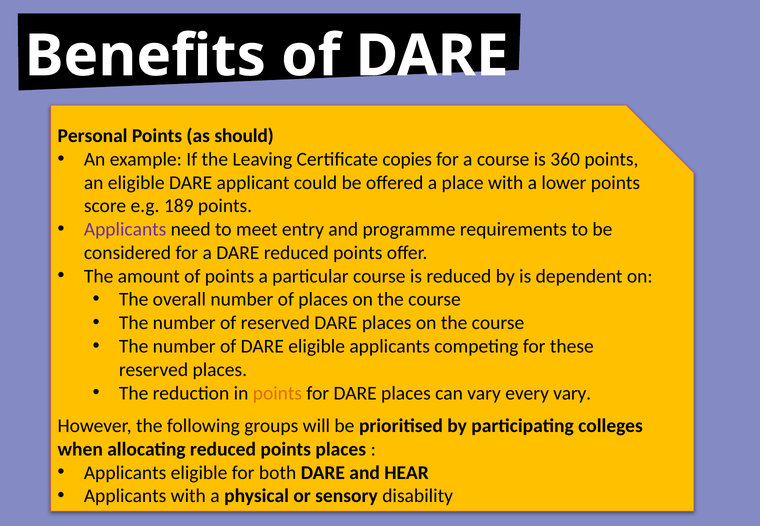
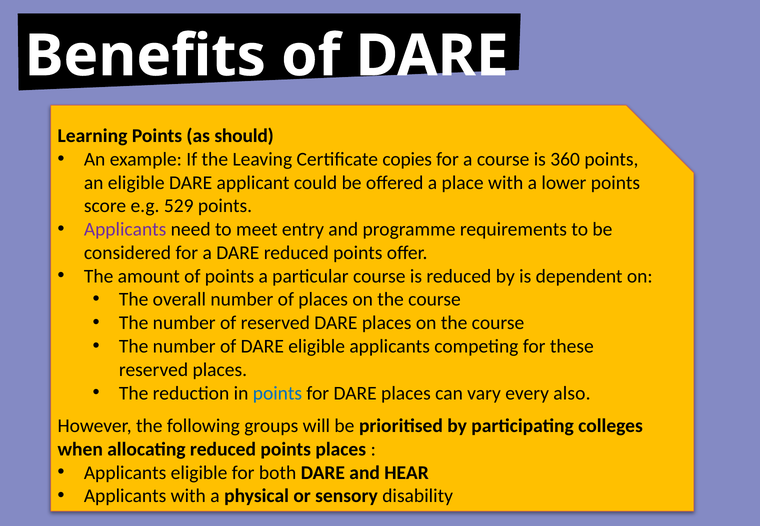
Personal: Personal -> Learning
189: 189 -> 529
points at (277, 393) colour: orange -> blue
every vary: vary -> also
